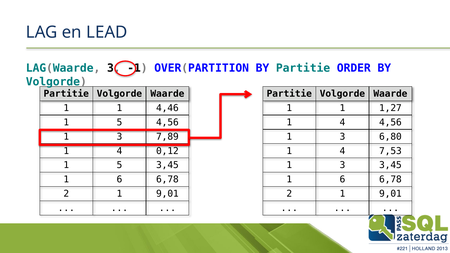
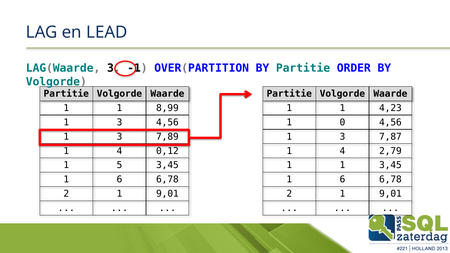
4,46: 4,46 -> 8,99
1,27: 1,27 -> 4,23
5 at (119, 122): 5 -> 3
4 at (342, 122): 4 -> 0
6,80: 6,80 -> 7,87
7,53: 7,53 -> 2,79
3 at (342, 165): 3 -> 1
